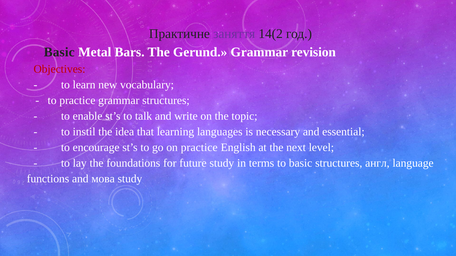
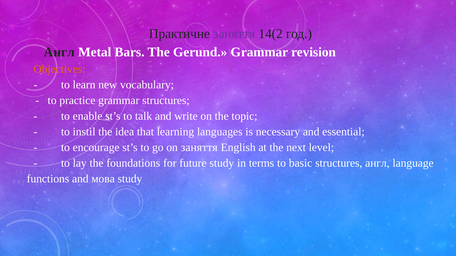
Basic at (59, 52): Basic -> Англ
Objectives colour: red -> orange
on practice: practice -> заняття
